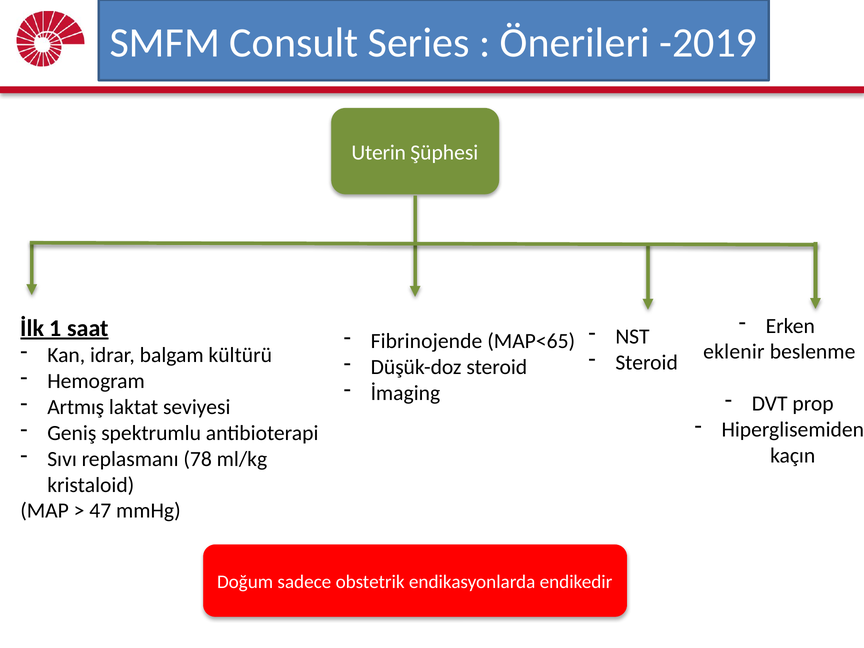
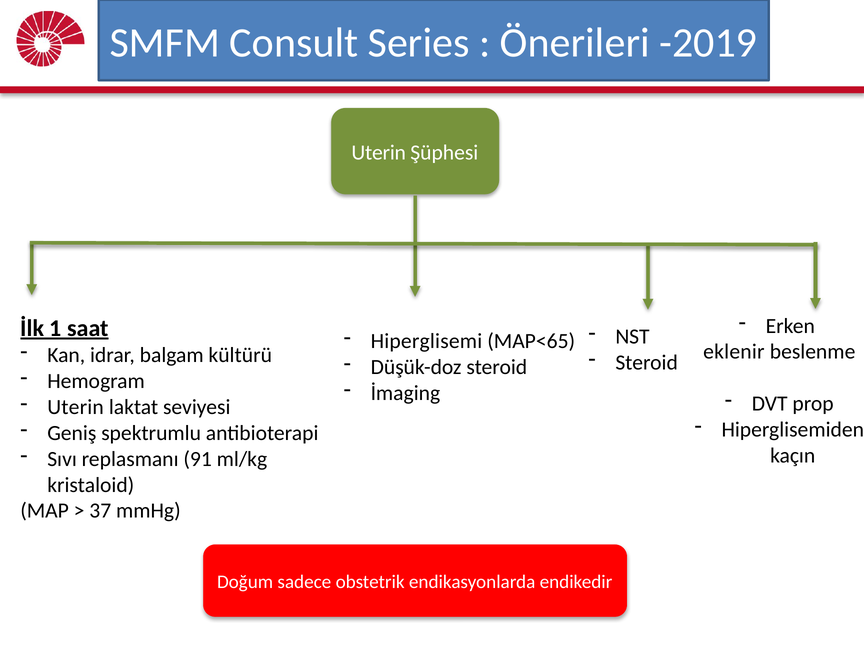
Fibrinojende: Fibrinojende -> Hiperglisemi
Artmış at (76, 407): Artmış -> Uterin
78: 78 -> 91
47: 47 -> 37
